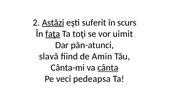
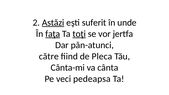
scurs: scurs -> unde
toţi underline: none -> present
uimit: uimit -> jertfa
slavă: slavă -> către
Amin: Amin -> Pleca
cânta underline: present -> none
